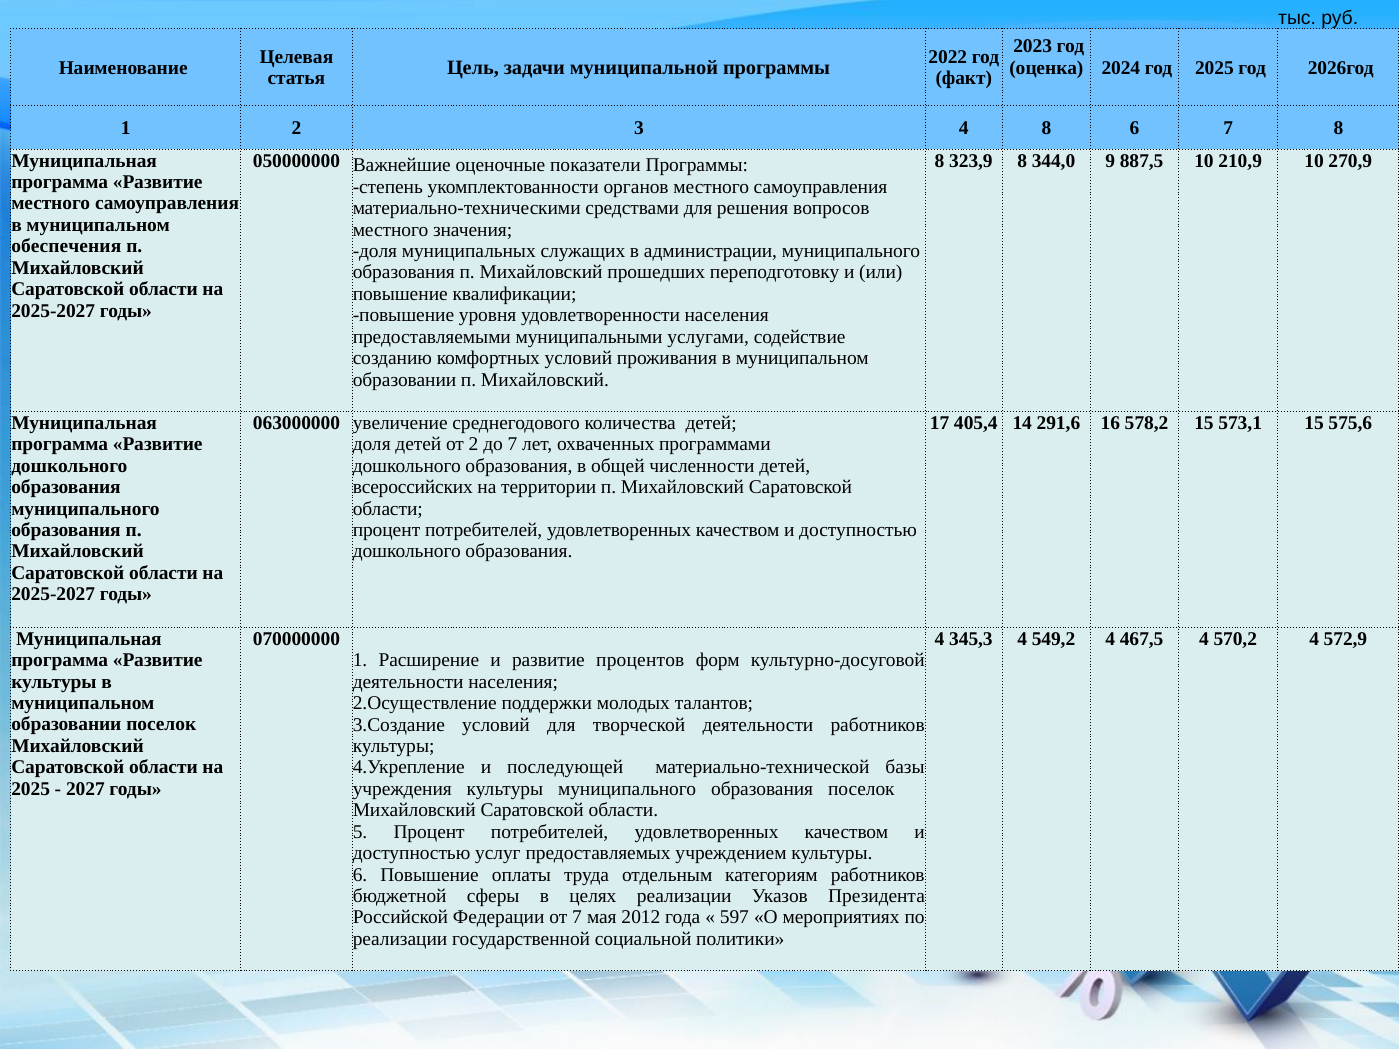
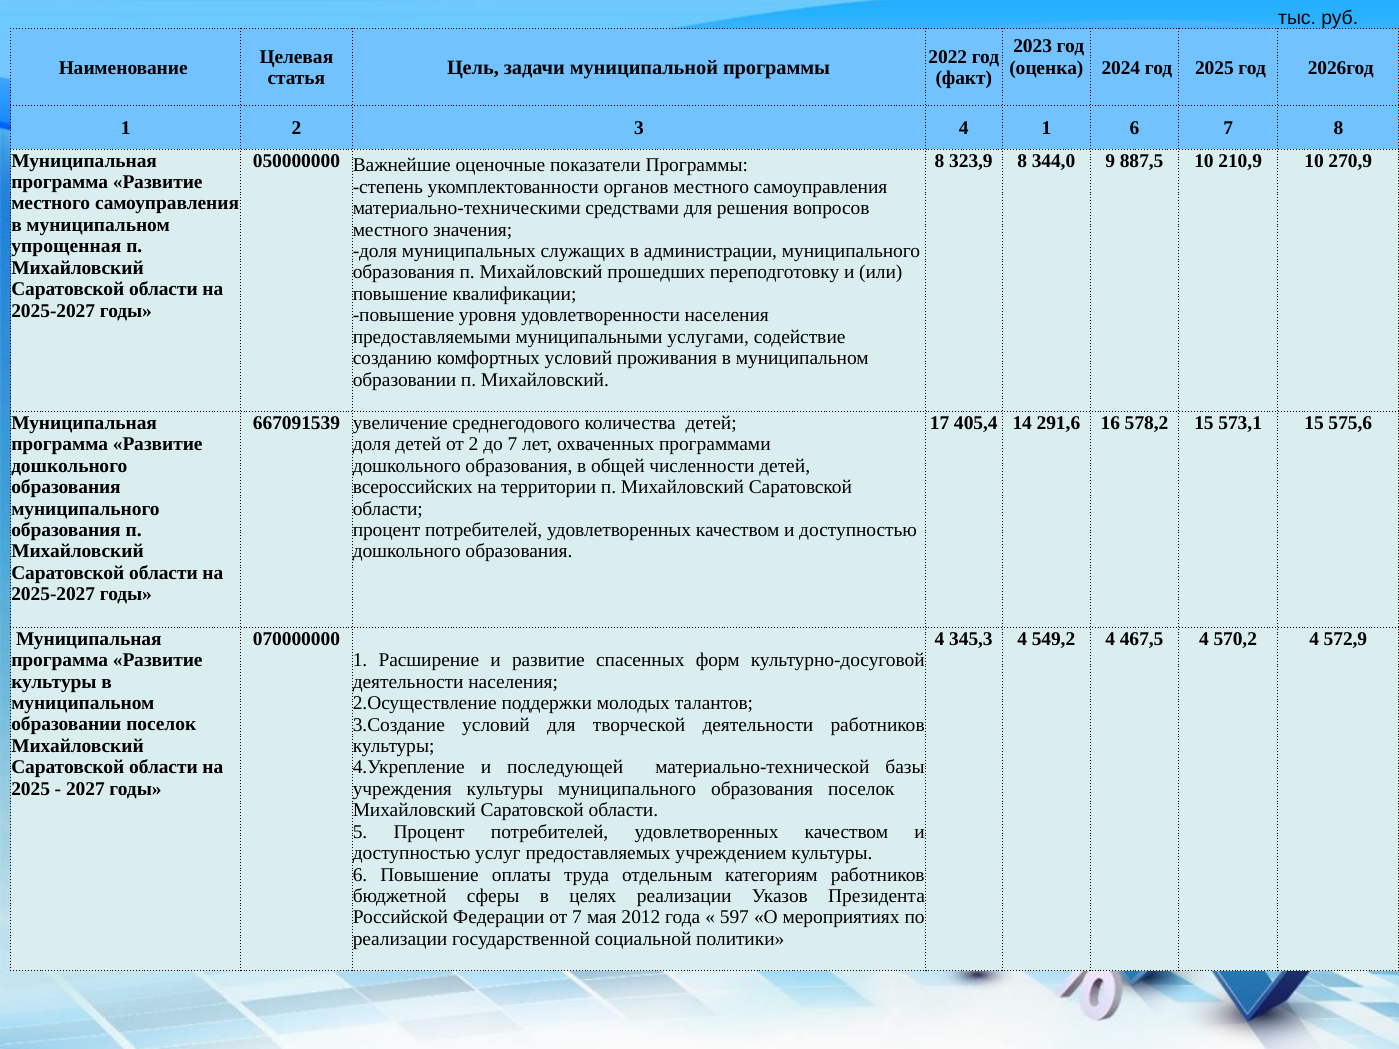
4 8: 8 -> 1
обеспечения: обеспечения -> упрощенная
063000000: 063000000 -> 667091539
процентов: процентов -> спасенных
